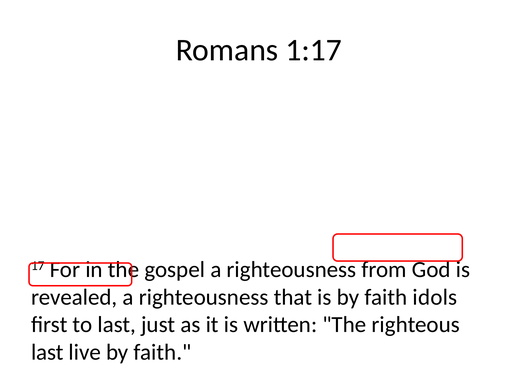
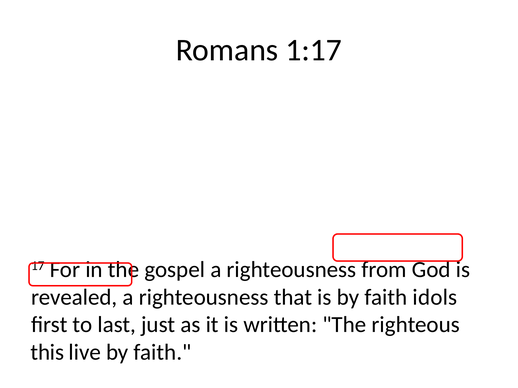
last at (47, 353): last -> this
